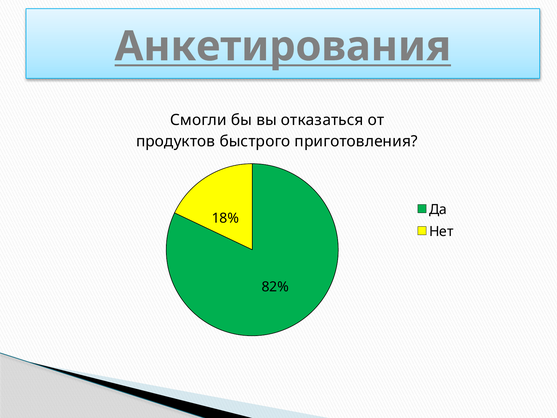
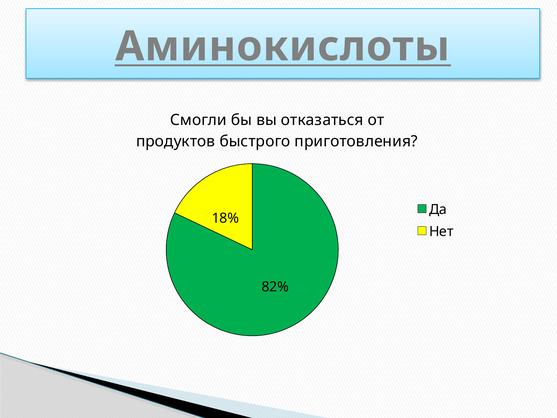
Анкетирования: Анкетирования -> Аминокислоты
